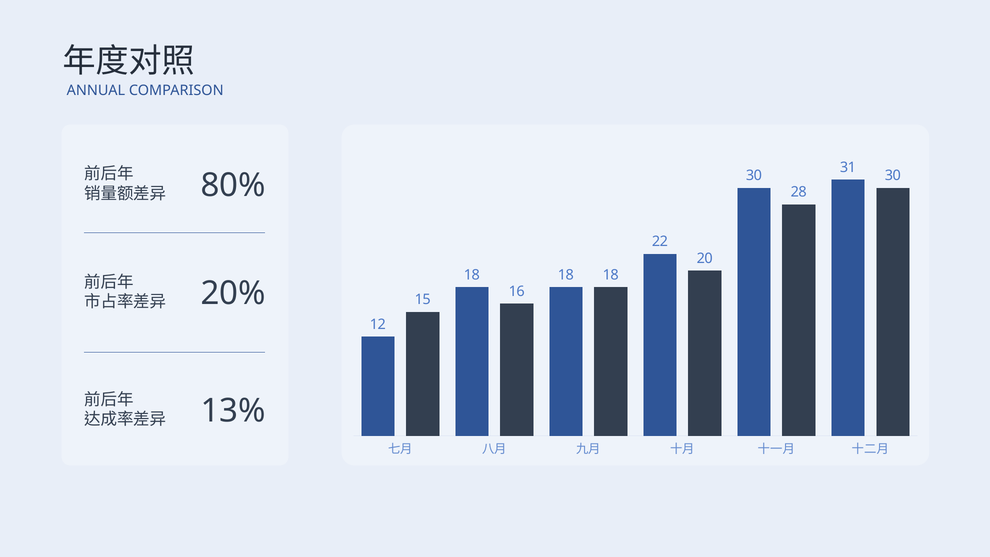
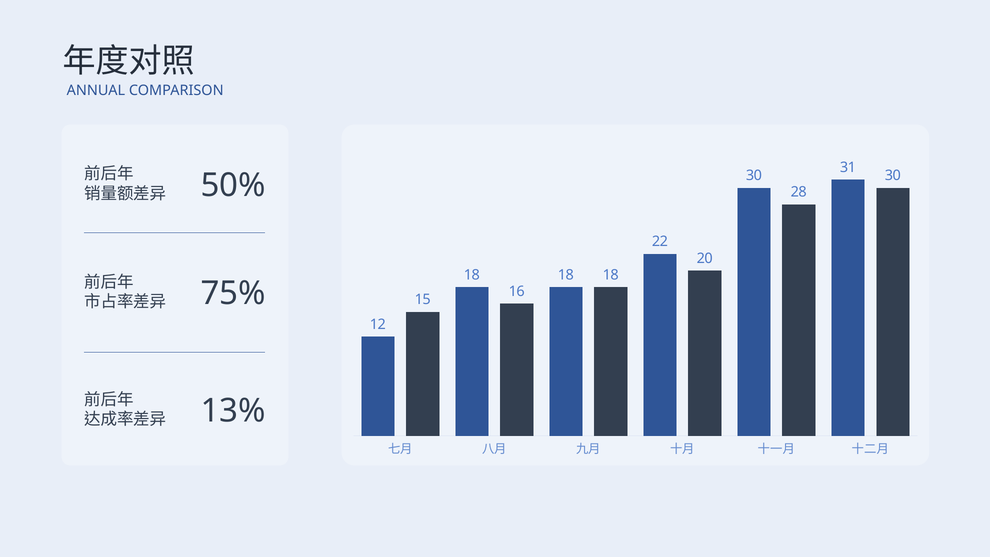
80%: 80% -> 50%
20%: 20% -> 75%
